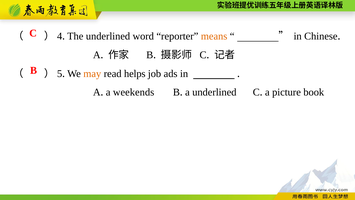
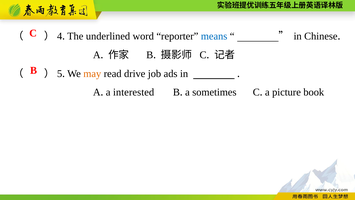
means colour: orange -> blue
helps: helps -> drive
weekends: weekends -> interested
a underlined: underlined -> sometimes
